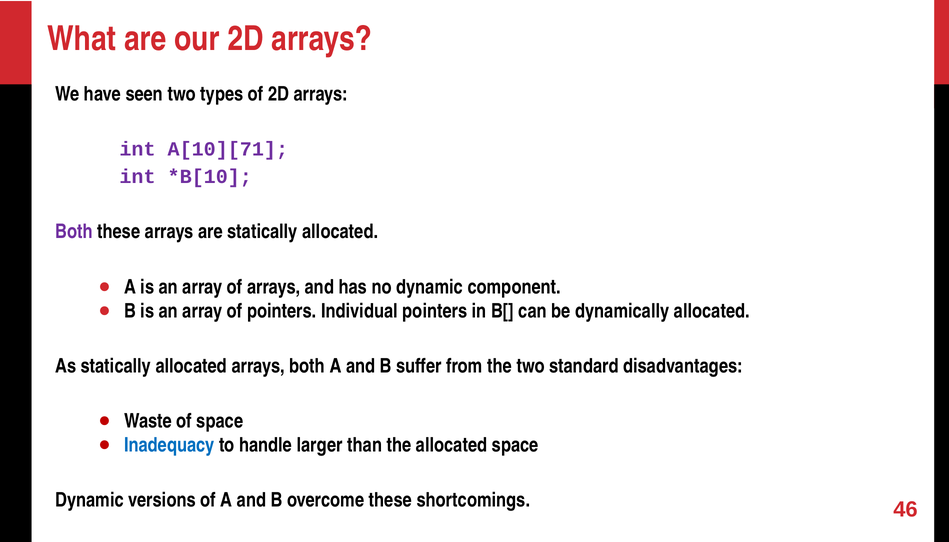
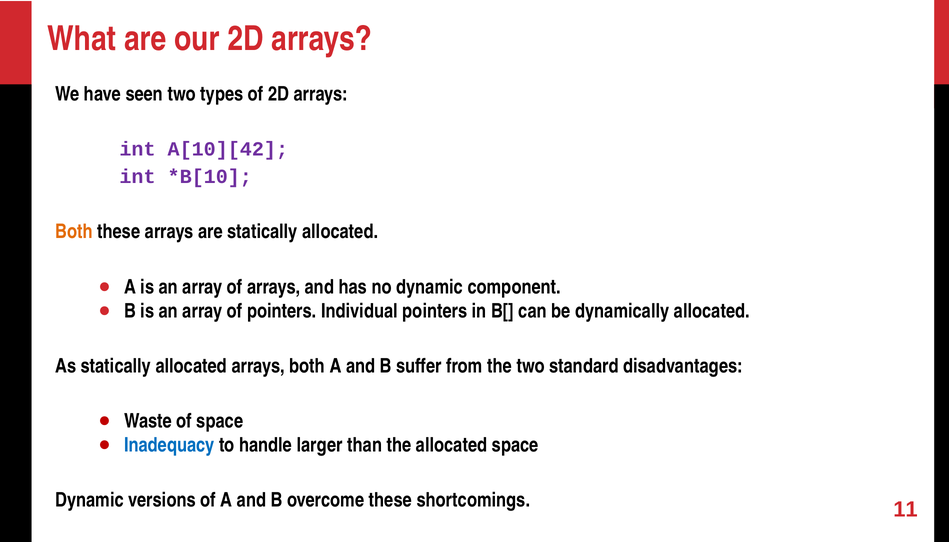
A[10][71: A[10][71 -> A[10][42
Both at (74, 232) colour: purple -> orange
46: 46 -> 11
